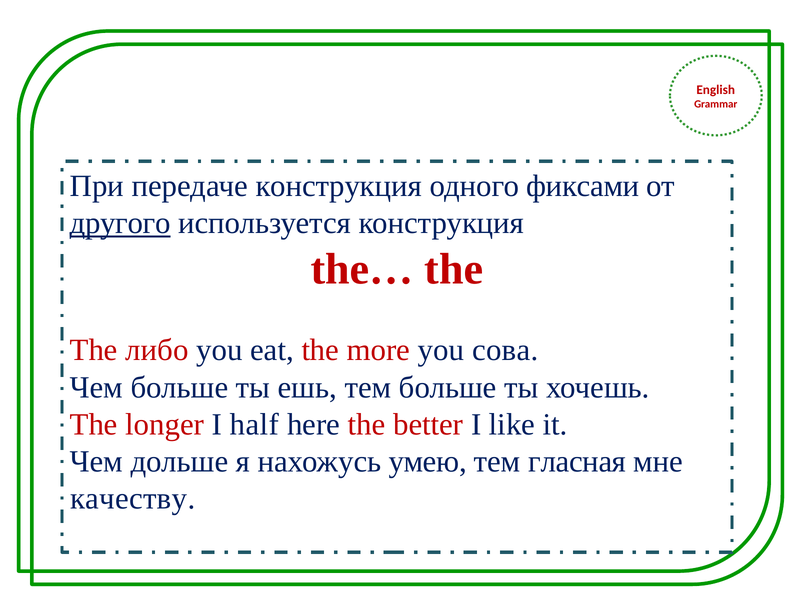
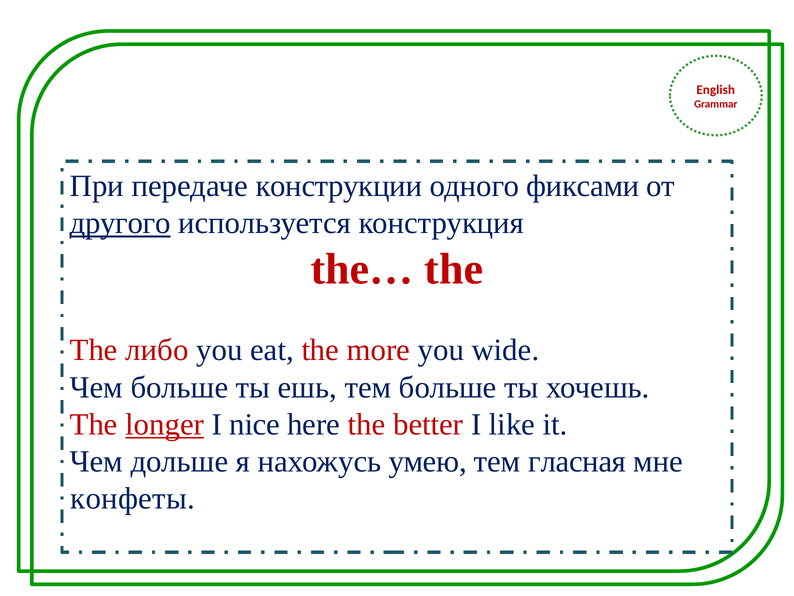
передаче конструкция: конструкция -> конструкции
сова: сова -> wide
longer underline: none -> present
half: half -> nice
качеству: качеству -> конфеты
